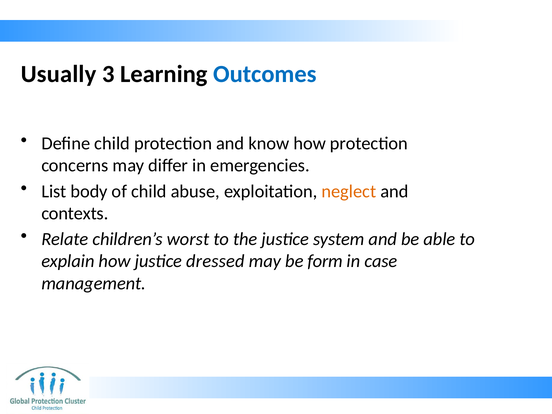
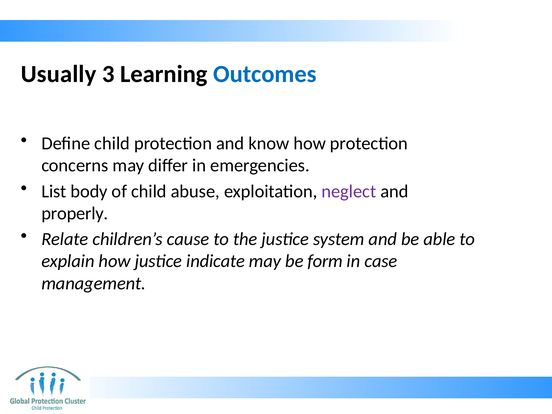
neglect colour: orange -> purple
contexts: contexts -> properly
worst: worst -> cause
dressed: dressed -> indicate
